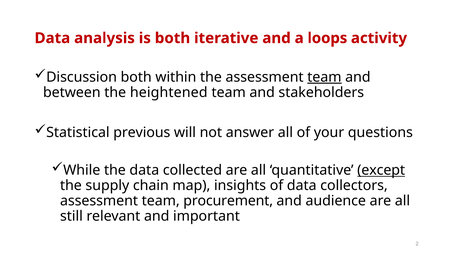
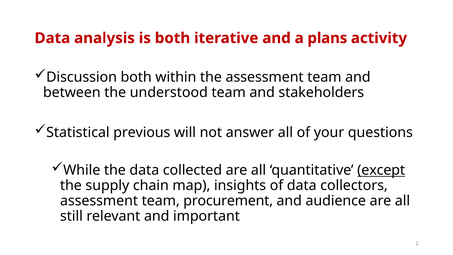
loops: loops -> plans
team at (324, 77) underline: present -> none
heightened: heightened -> understood
